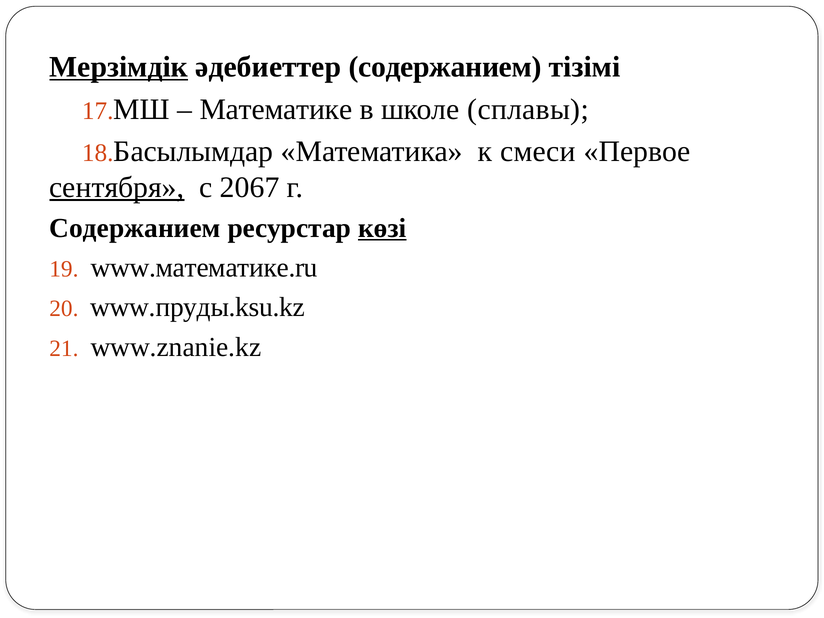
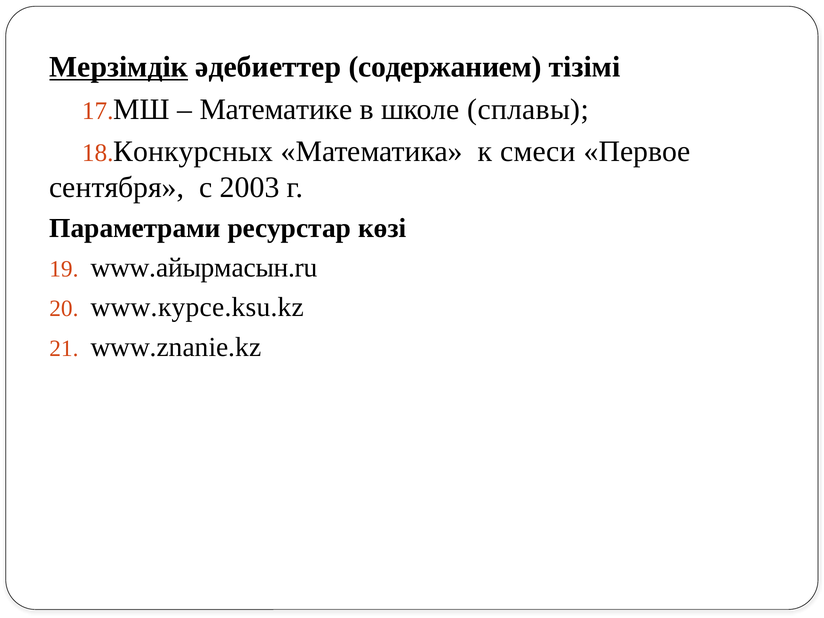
Басылымдар: Басылымдар -> Конкурсных
сентября underline: present -> none
2067: 2067 -> 2003
Содержанием at (135, 228): Содержанием -> Параметрами
көзі underline: present -> none
www.математике.ru: www.математике.ru -> www.айырмасын.ru
www.пруды.ksu.kz: www.пруды.ksu.kz -> www.курсе.ksu.kz
